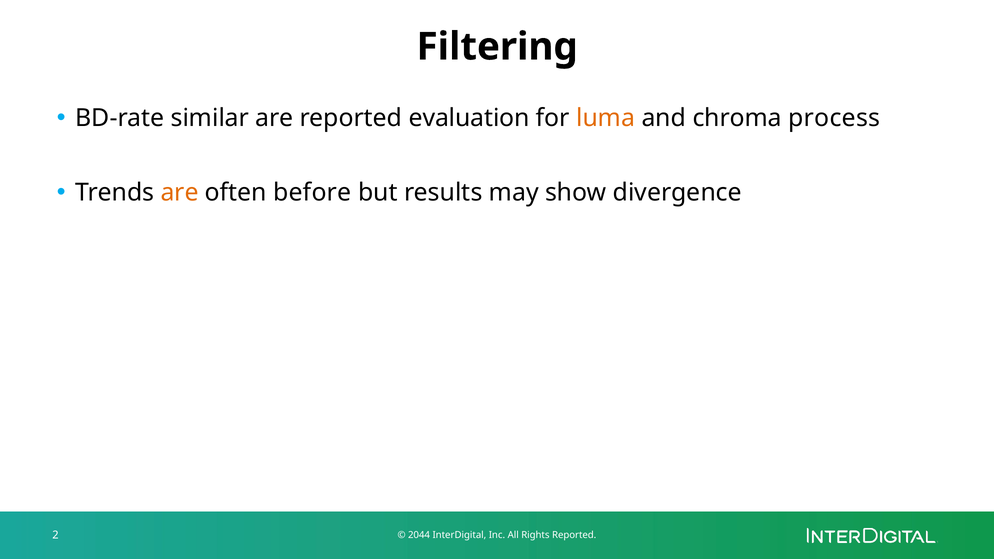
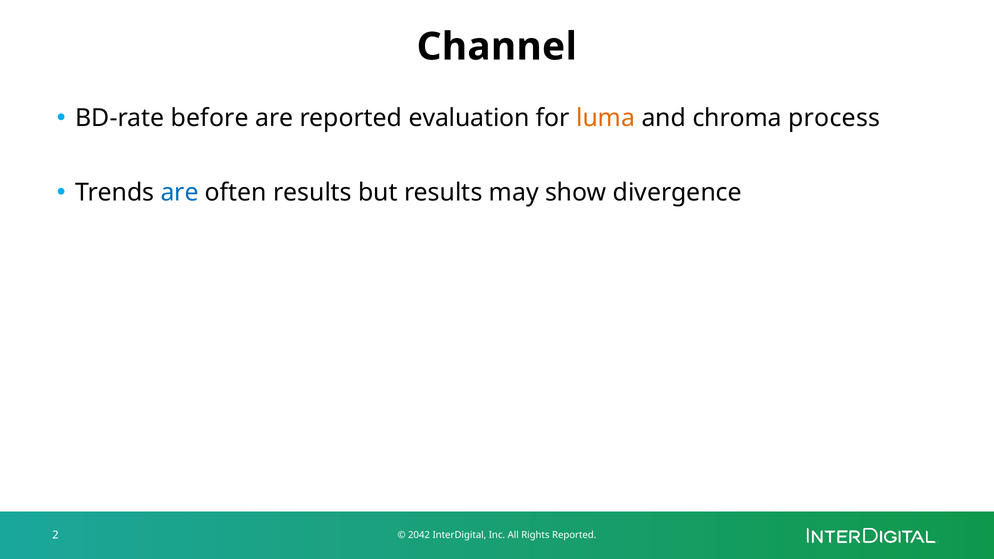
Filtering: Filtering -> Channel
similar: similar -> before
are at (180, 192) colour: orange -> blue
often before: before -> results
2044: 2044 -> 2042
